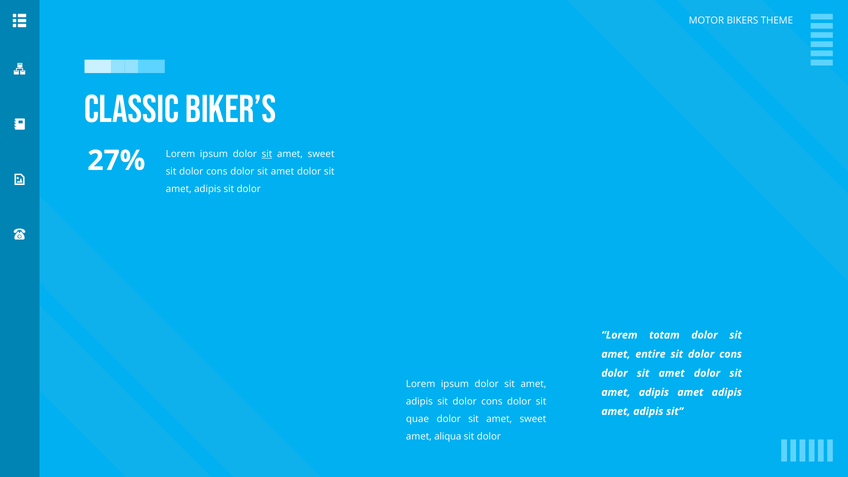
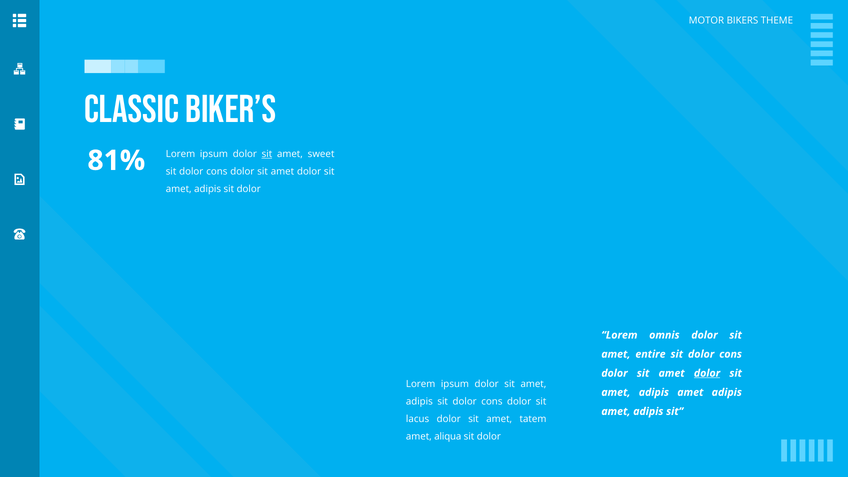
27%: 27% -> 81%
totam: totam -> omnis
dolor at (707, 373) underline: none -> present
quae: quae -> lacus
sweet at (533, 419): sweet -> tatem
